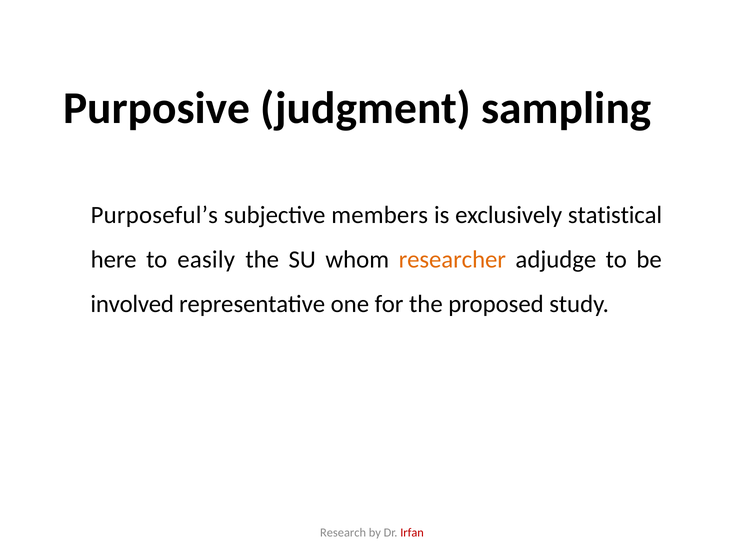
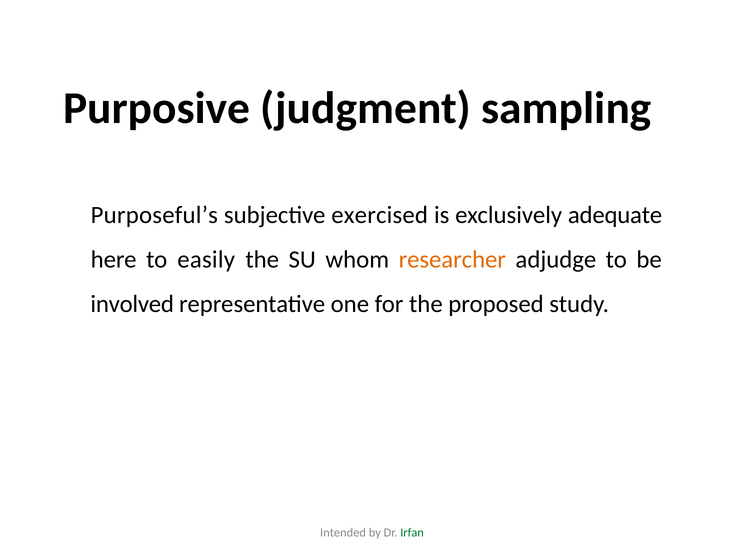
members: members -> exercised
statistical: statistical -> adequate
Research: Research -> Intended
Irfan colour: red -> green
